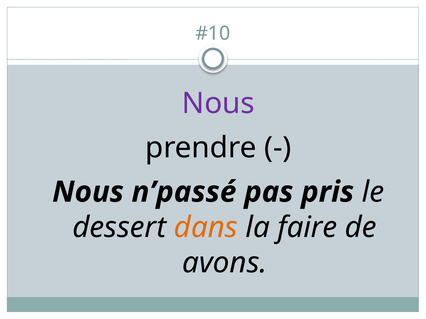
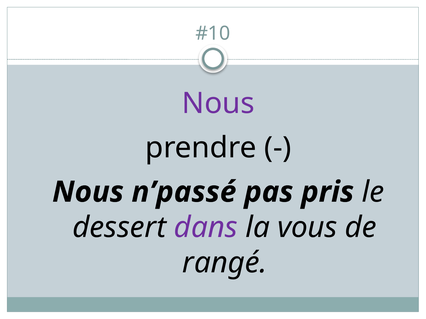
dans colour: orange -> purple
faire: faire -> vous
avons: avons -> rangé
